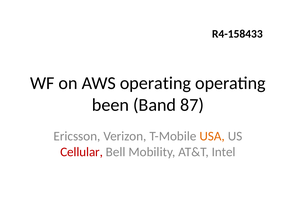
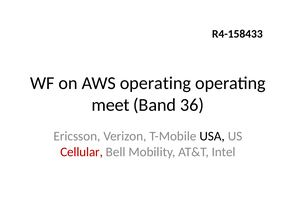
been: been -> meet
87: 87 -> 36
USA colour: orange -> black
